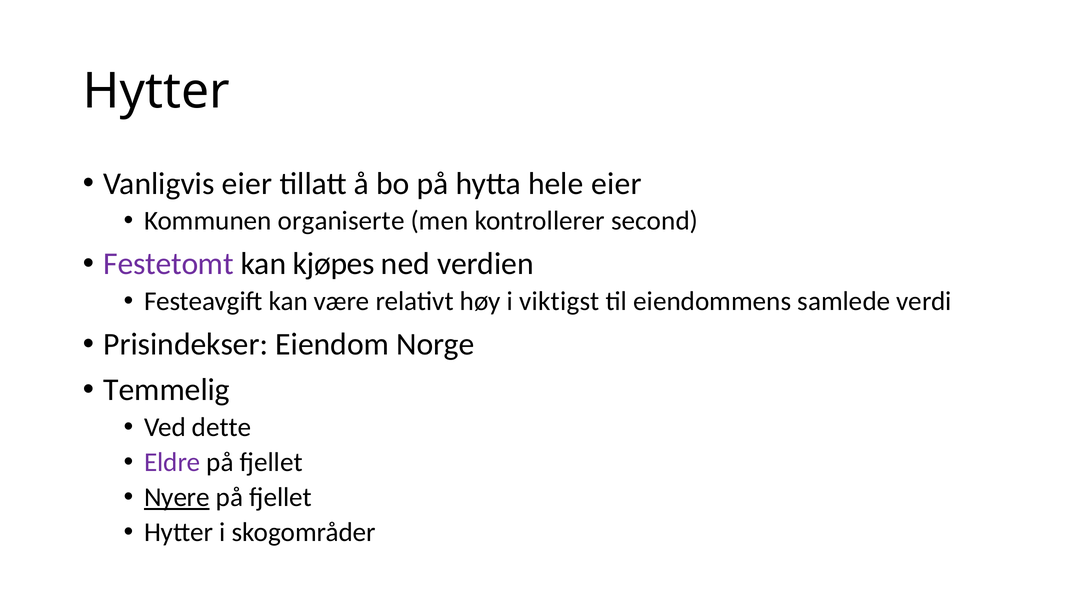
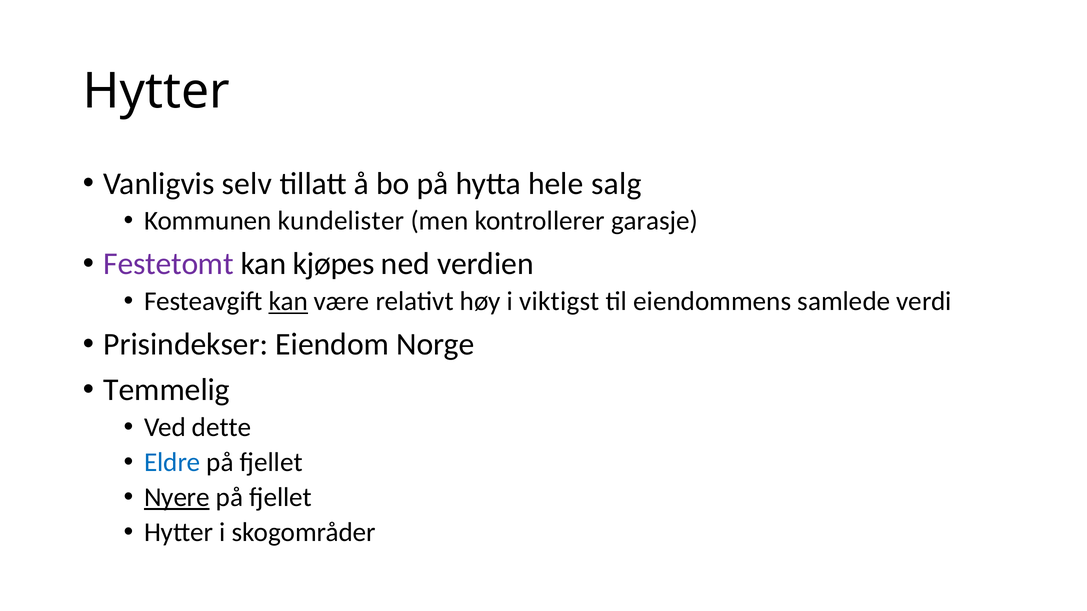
Vanligvis eier: eier -> selv
hele eier: eier -> salg
organiserte: organiserte -> kundelister
second: second -> garasje
kan at (288, 302) underline: none -> present
Eldre colour: purple -> blue
